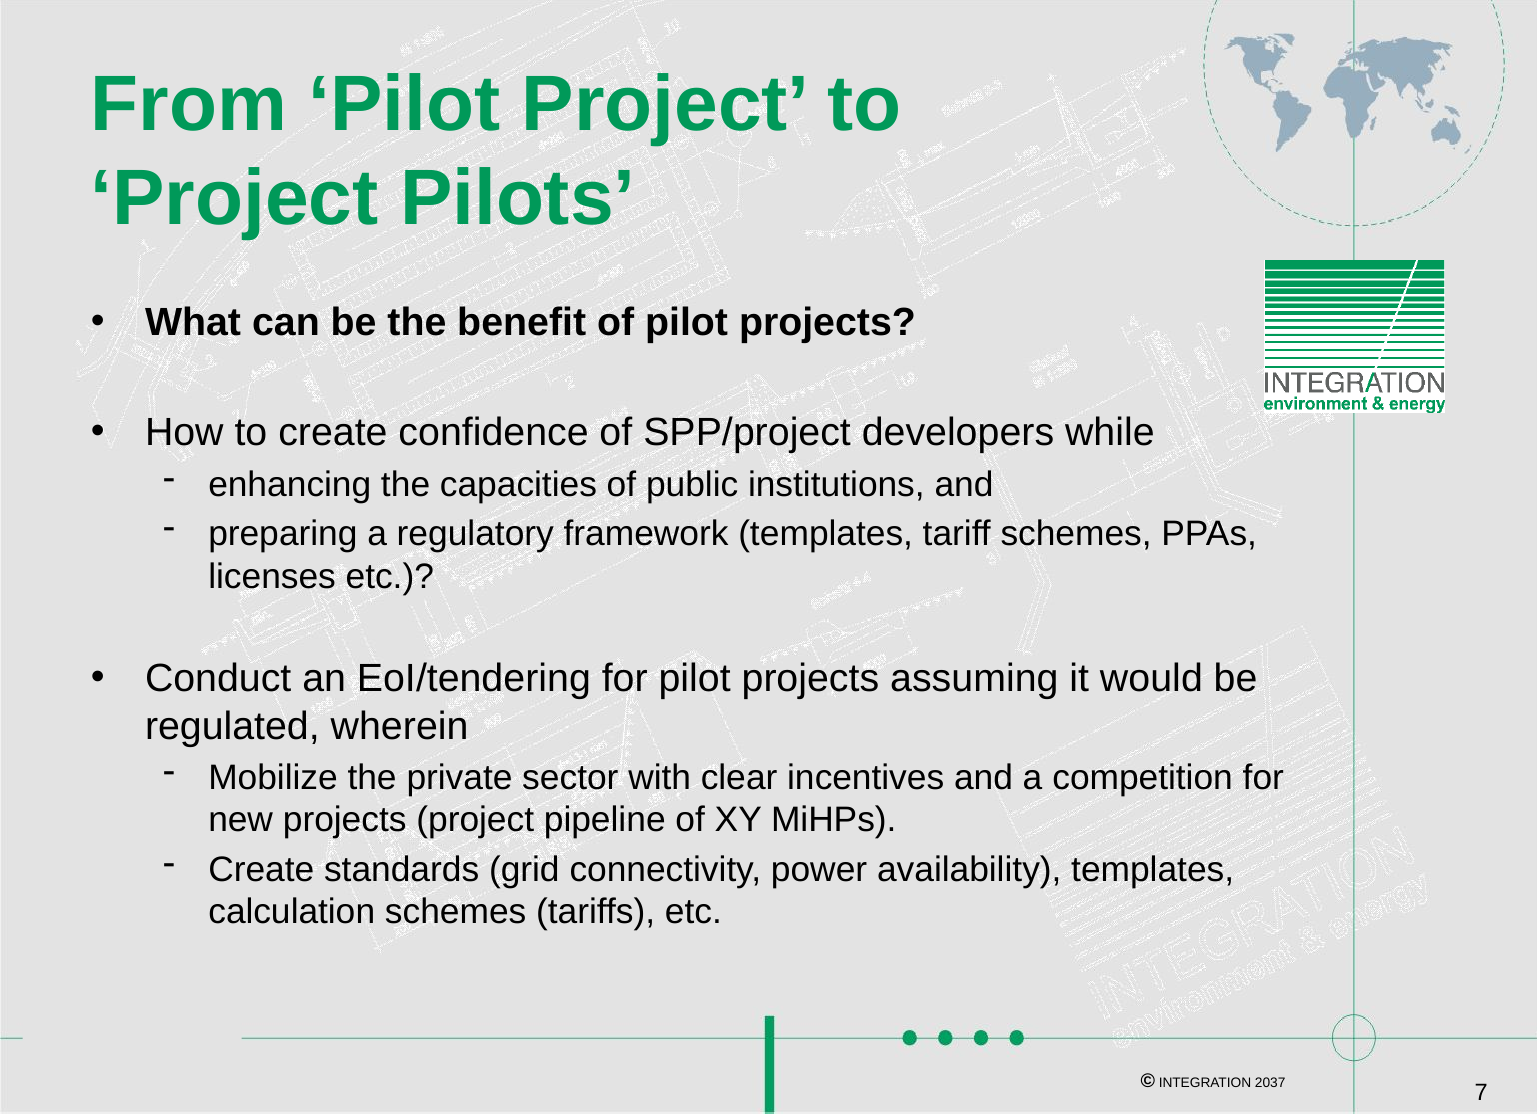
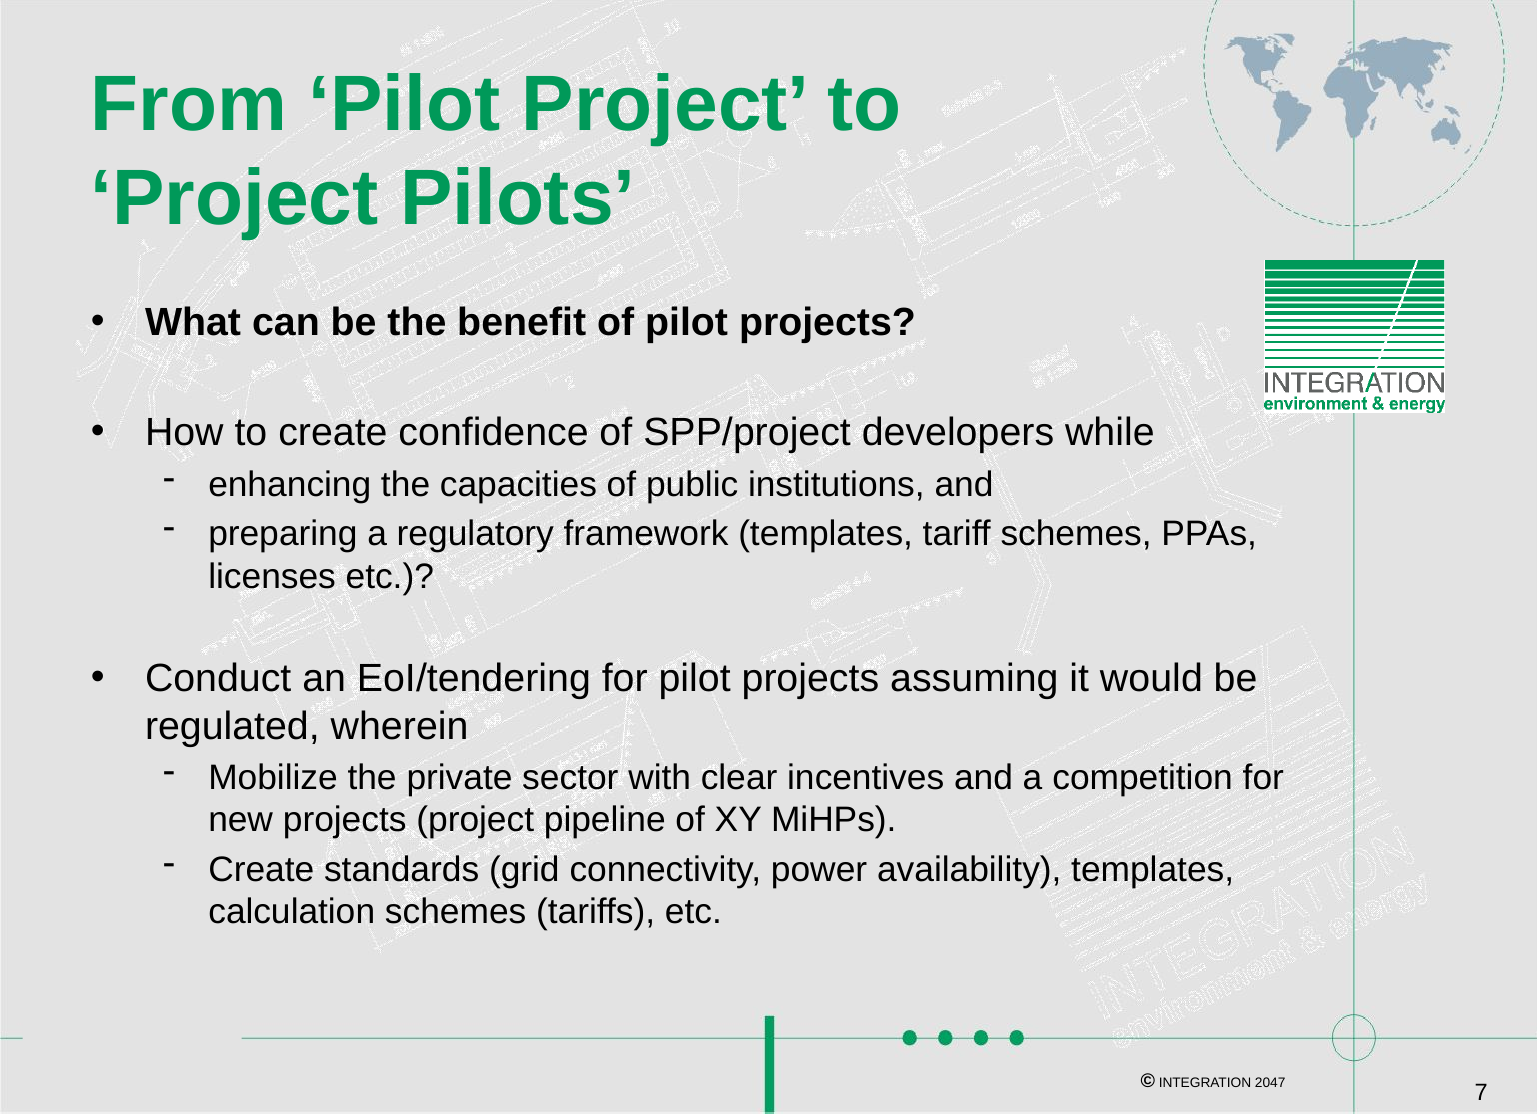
2037: 2037 -> 2047
